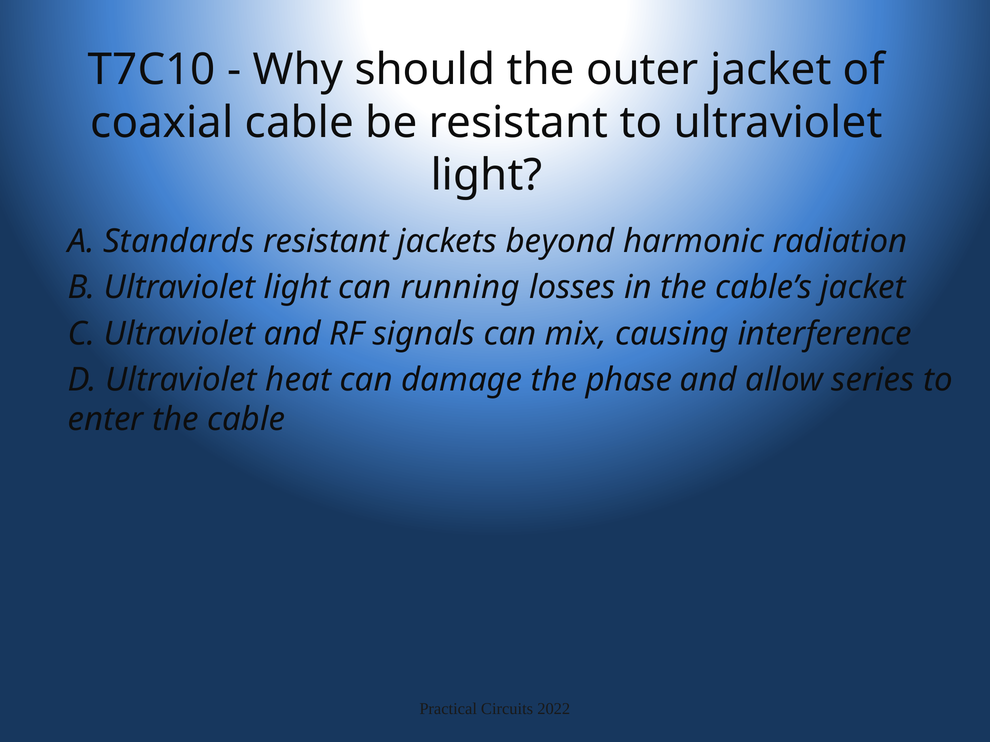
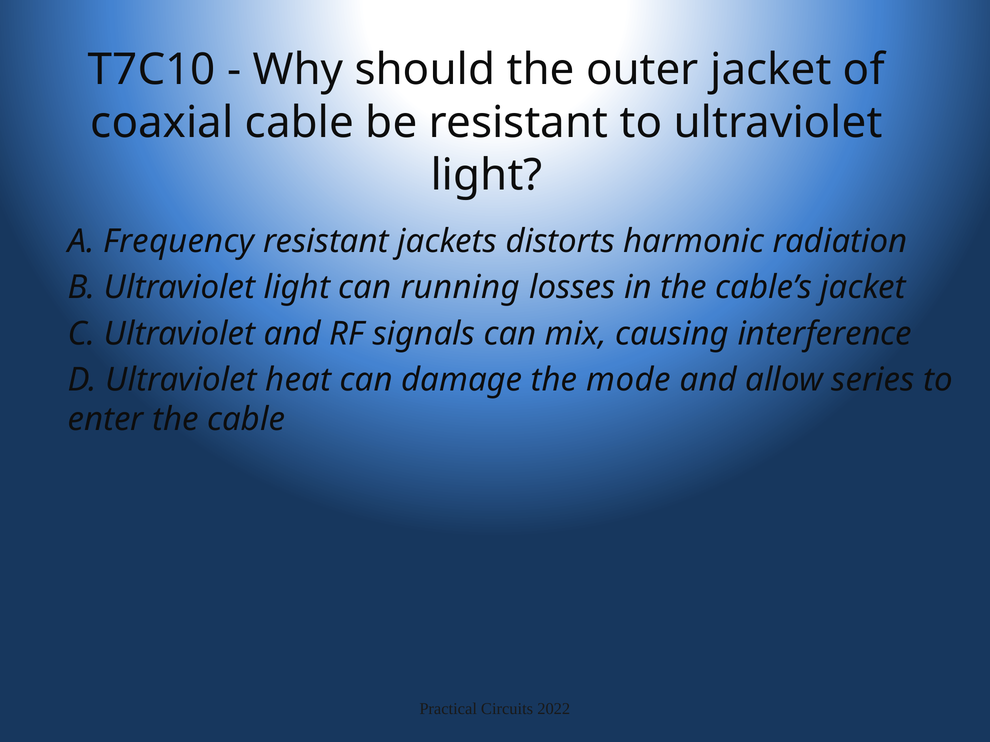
Standards: Standards -> Frequency
beyond: beyond -> distorts
phase: phase -> mode
